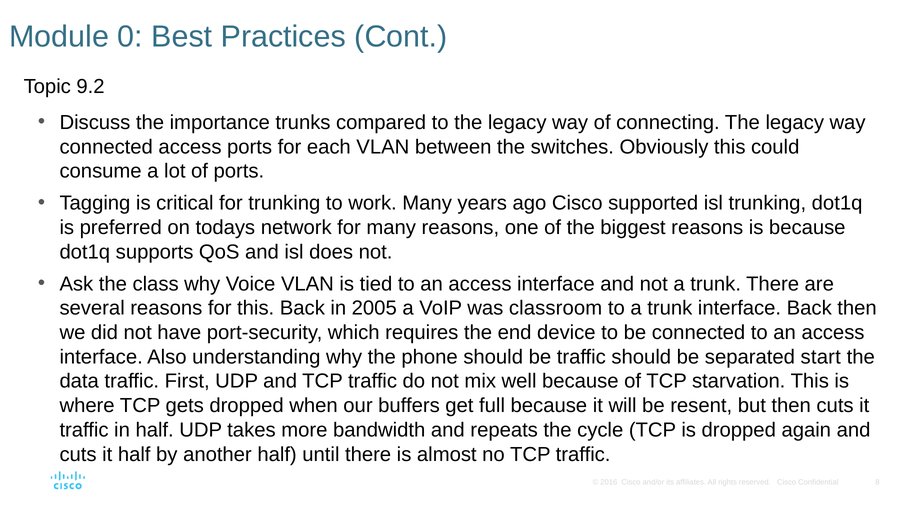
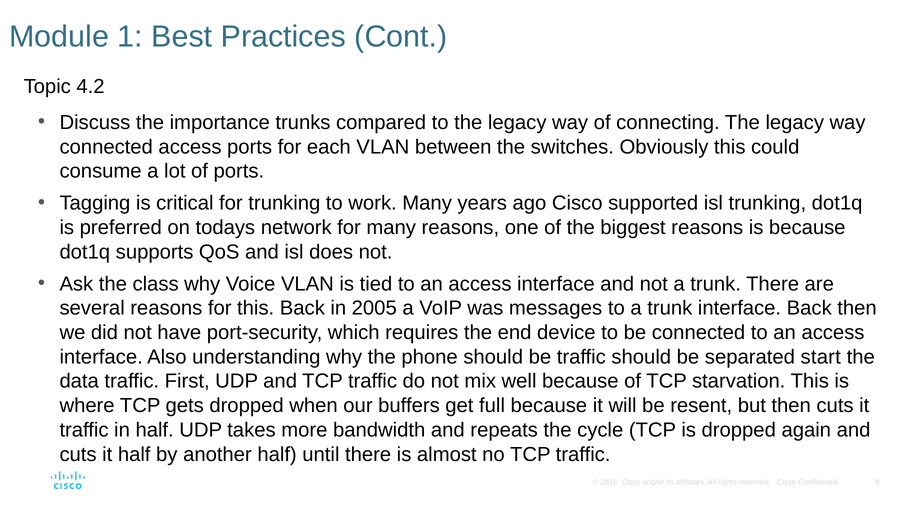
0: 0 -> 1
9.2: 9.2 -> 4.2
classroom: classroom -> messages
